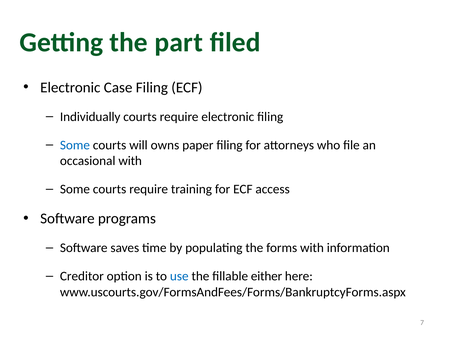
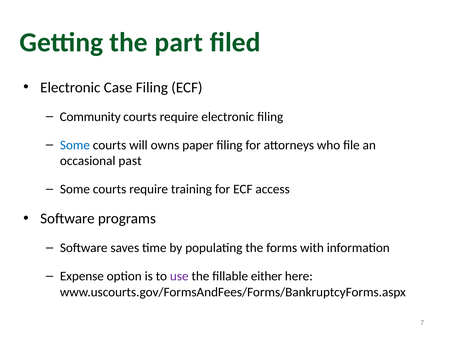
Individually: Individually -> Community
occasional with: with -> past
Creditor: Creditor -> Expense
use colour: blue -> purple
